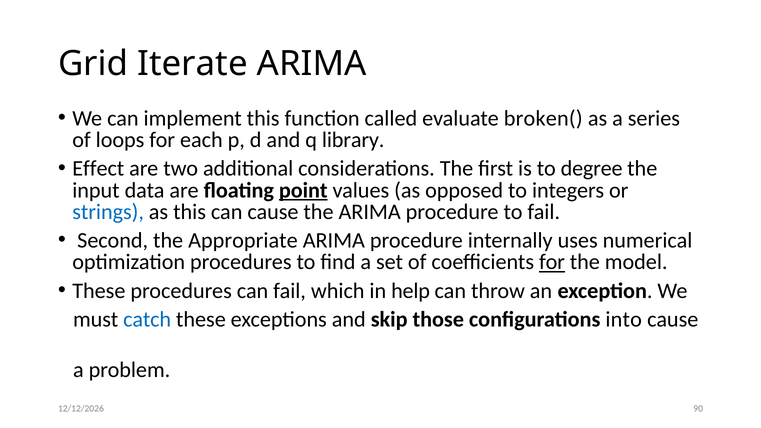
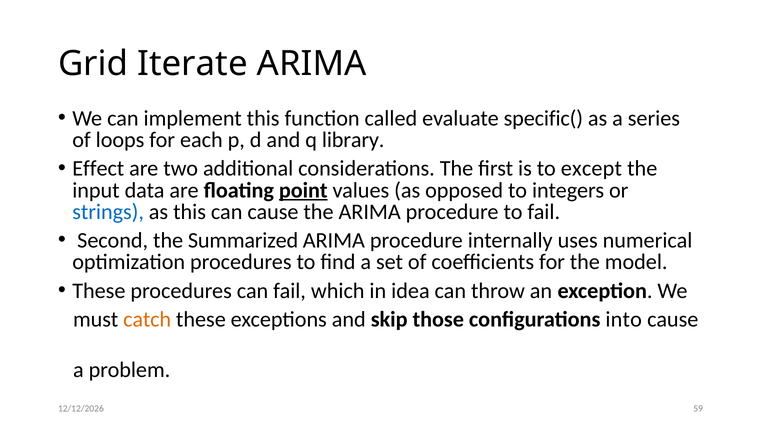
broken(: broken( -> specific(
degree: degree -> except
Appropriate: Appropriate -> Summarized
for at (552, 262) underline: present -> none
help: help -> idea
catch colour: blue -> orange
90: 90 -> 59
